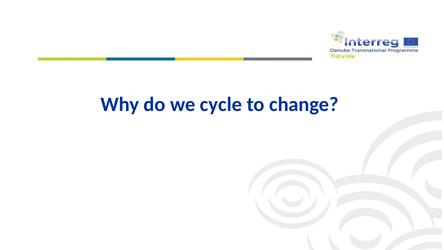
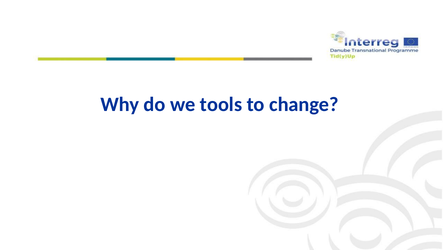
cycle: cycle -> tools
